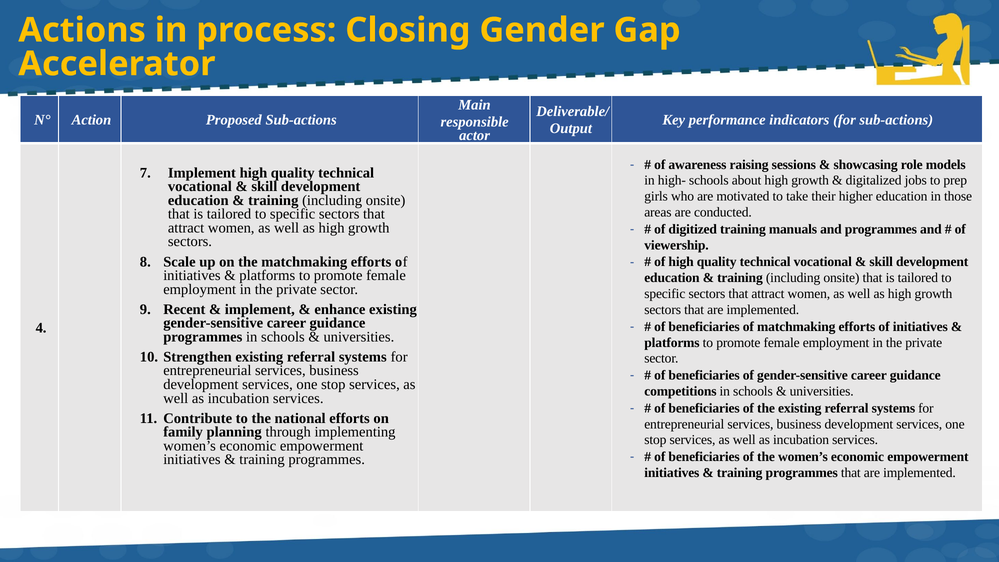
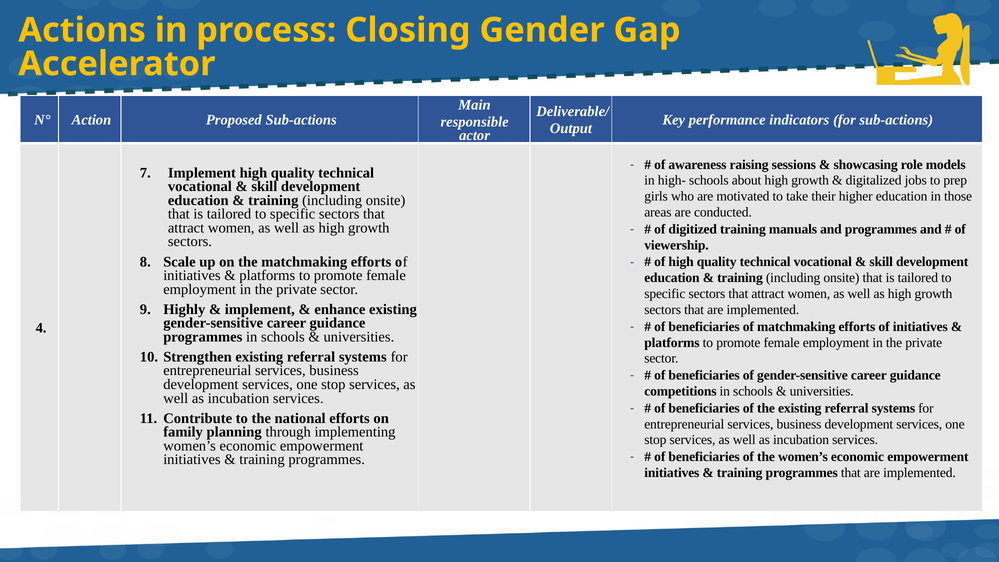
Recent: Recent -> Highly
